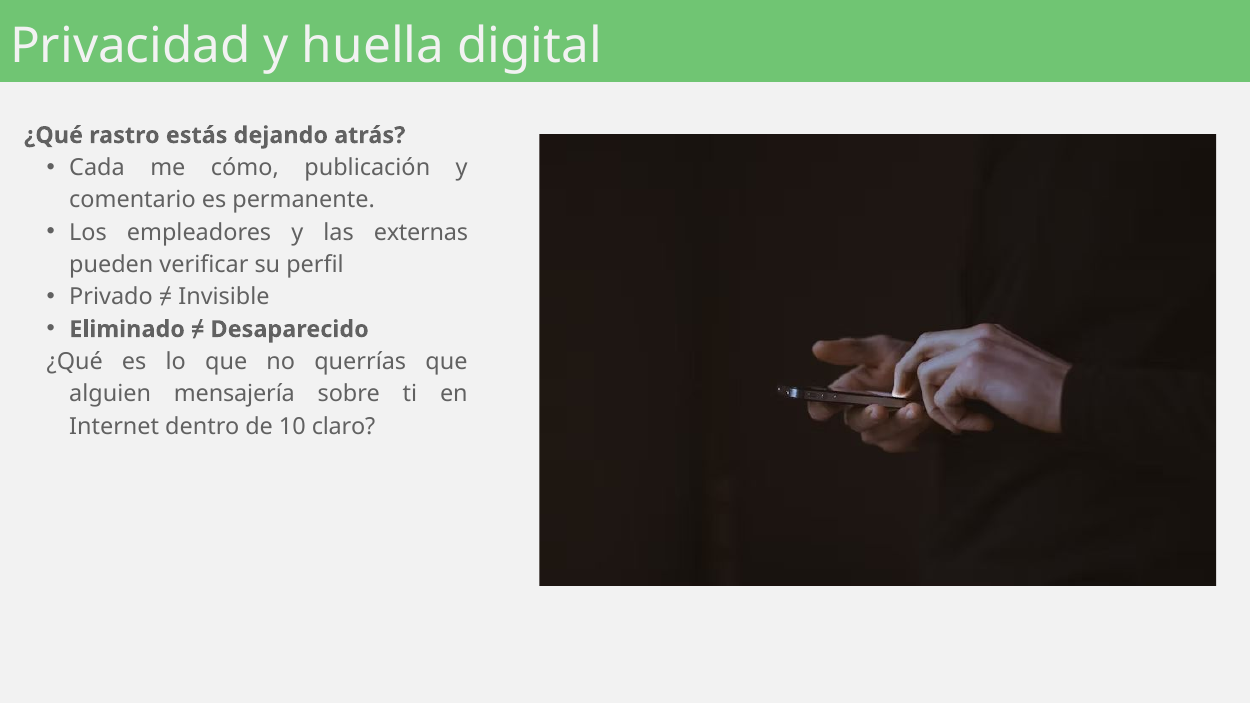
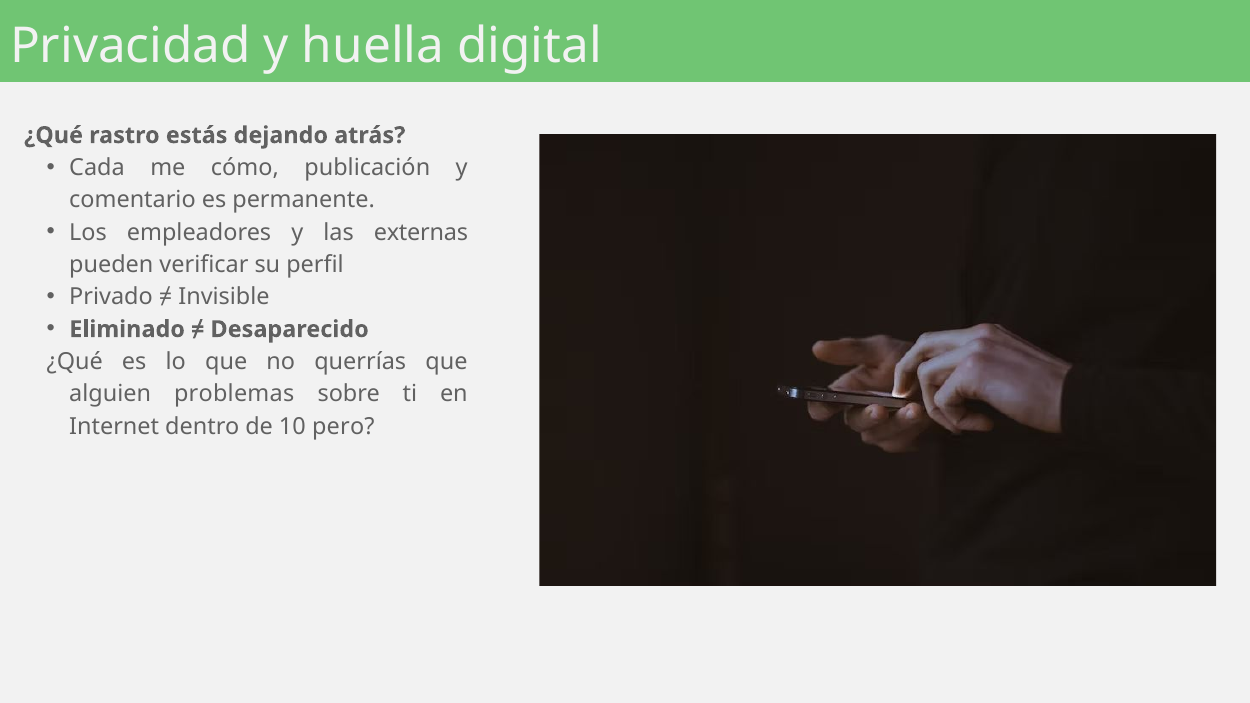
mensajería: mensajería -> problemas
claro: claro -> pero
